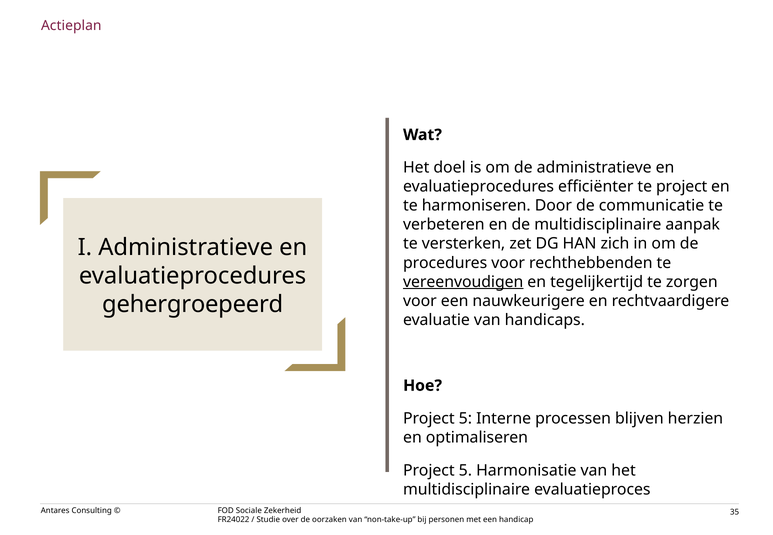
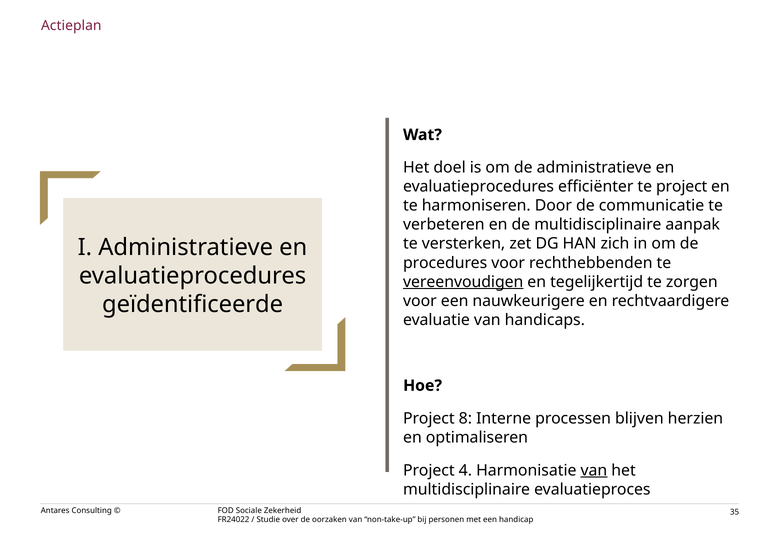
gehergroepeerd: gehergroepeerd -> geïdentificeerde
5 at (465, 419): 5 -> 8
5 at (465, 471): 5 -> 4
van at (594, 471) underline: none -> present
